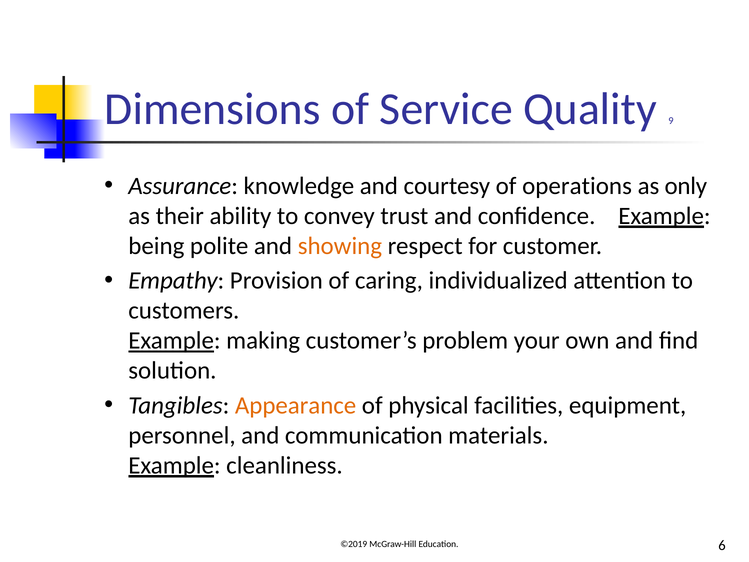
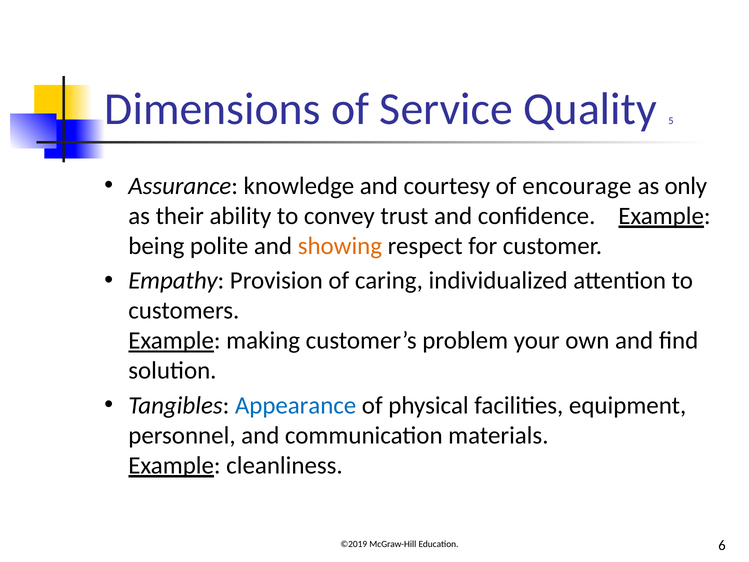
9: 9 -> 5
operations: operations -> encourage
Appearance colour: orange -> blue
